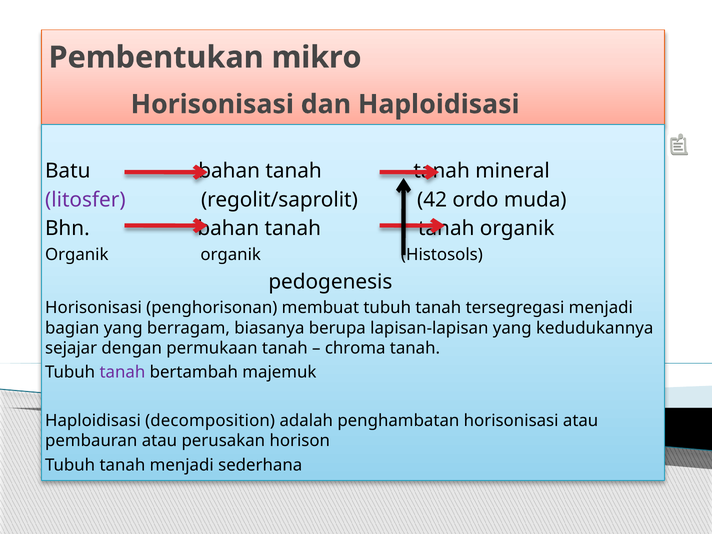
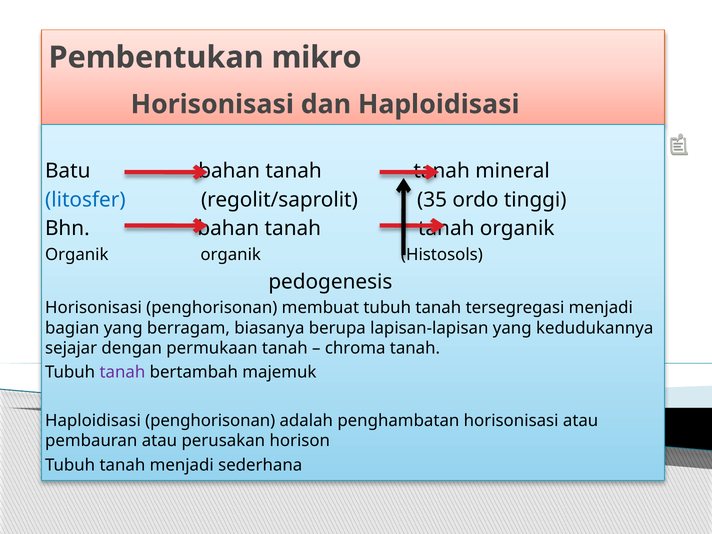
litosfer colour: purple -> blue
42: 42 -> 35
muda: muda -> tinggi
Haploidisasi decomposition: decomposition -> penghorisonan
